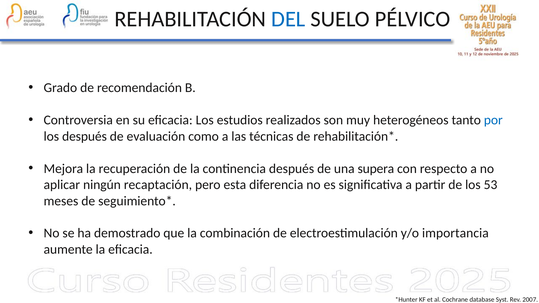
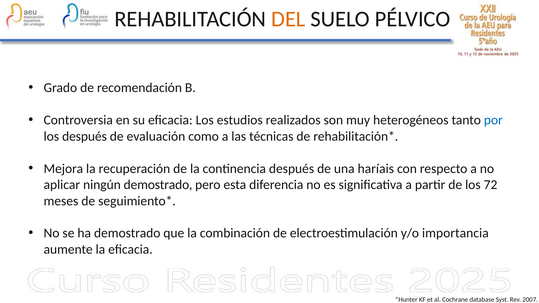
DEL colour: blue -> orange
supera: supera -> haríais
ningún recaptación: recaptación -> demostrado
53: 53 -> 72
